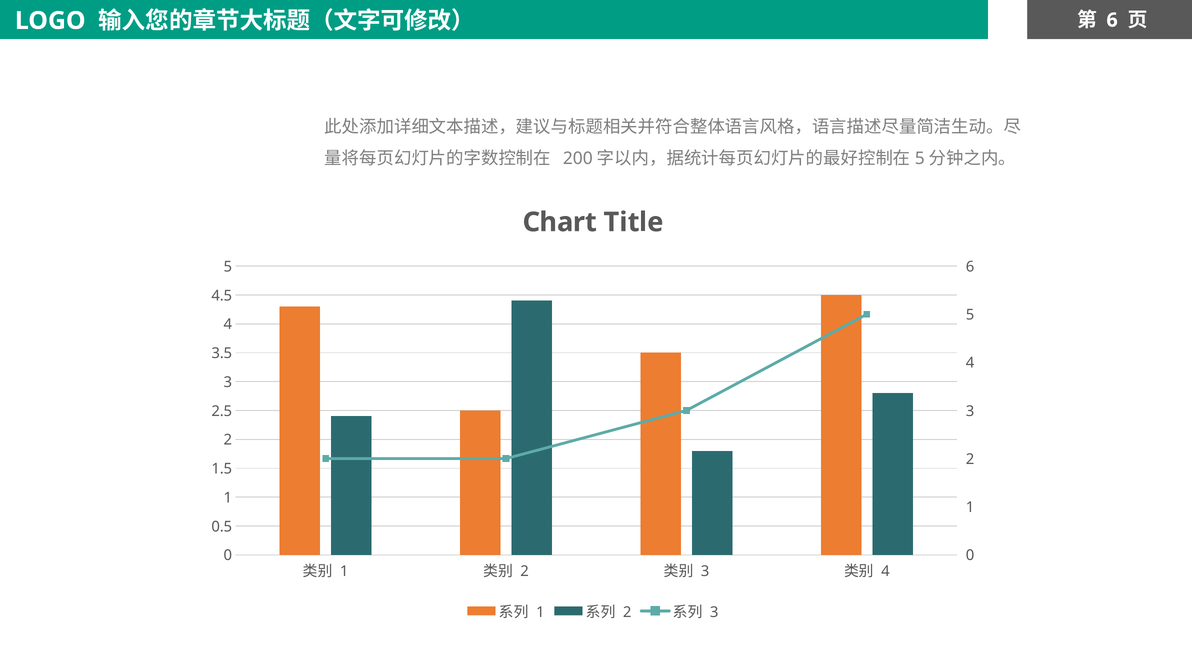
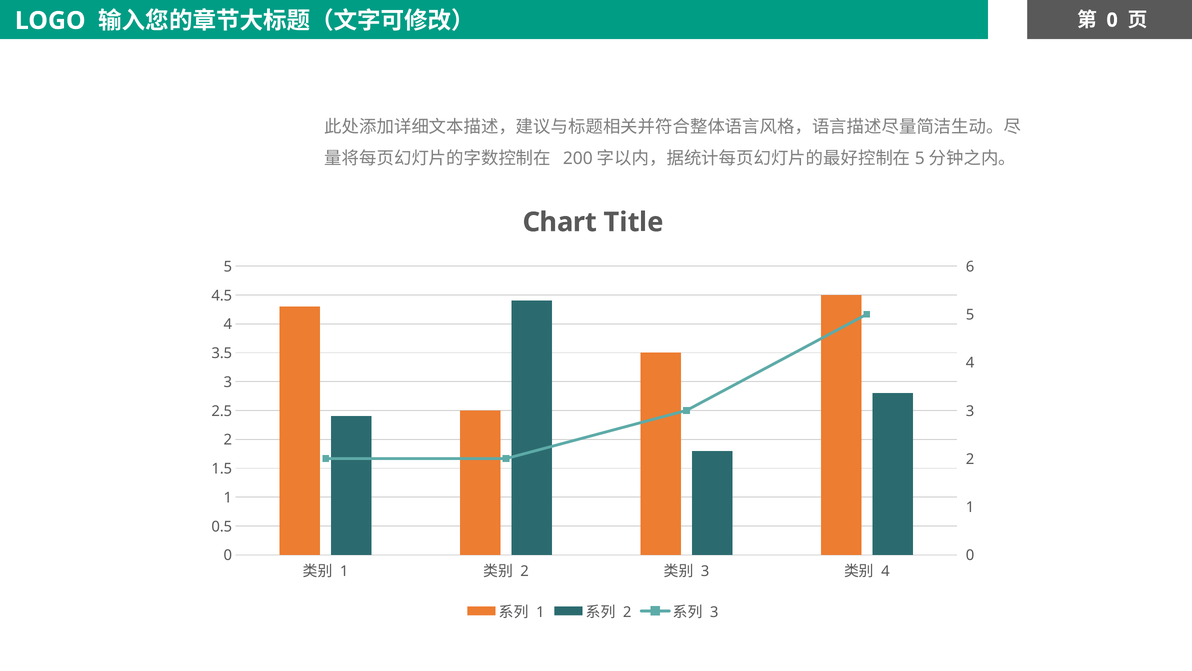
6 at (1112, 20): 6 -> 0
